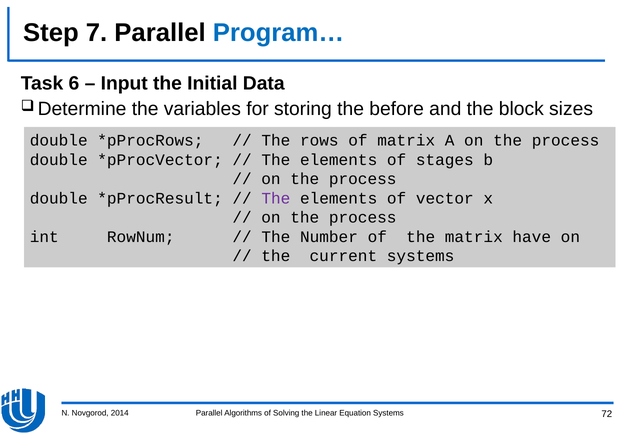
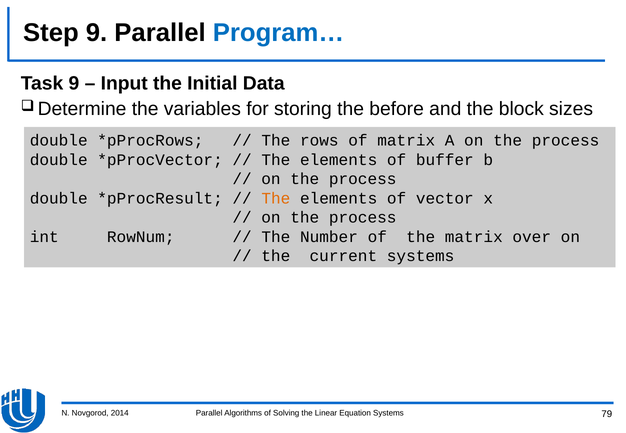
Step 7: 7 -> 9
Task 6: 6 -> 9
stages: stages -> buffer
The at (276, 198) colour: purple -> orange
have: have -> over
72: 72 -> 79
